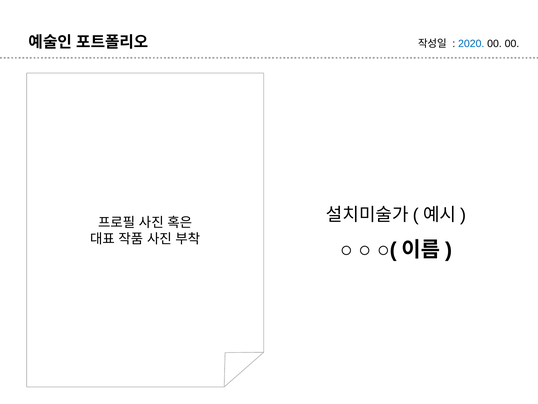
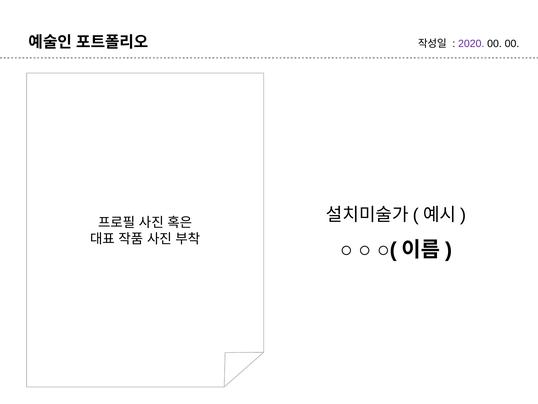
2020 colour: blue -> purple
